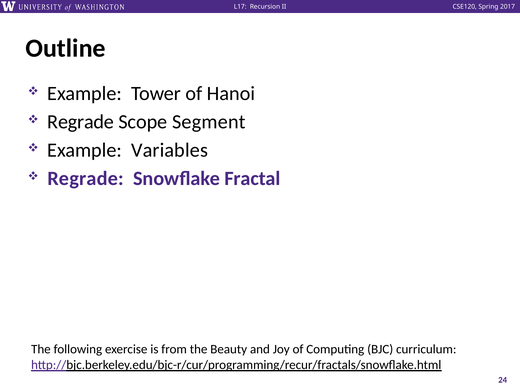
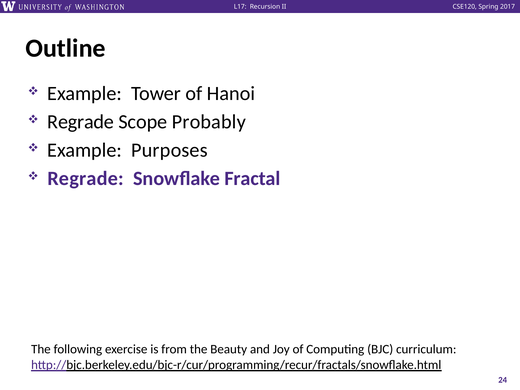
Segment: Segment -> Probably
Variables: Variables -> Purposes
